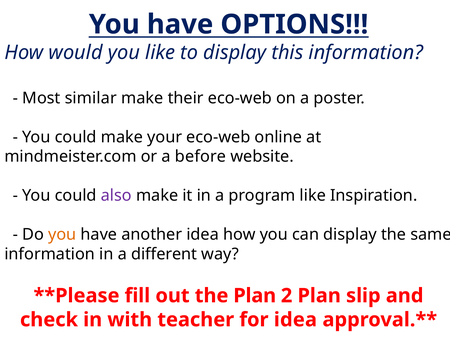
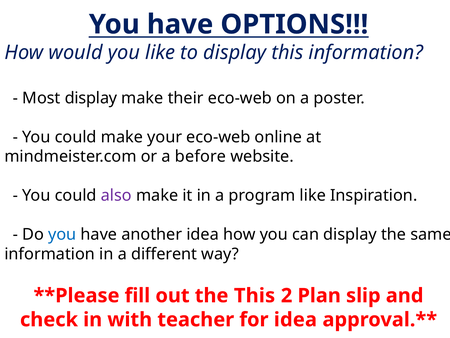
Most similar: similar -> display
you at (62, 234) colour: orange -> blue
the Plan: Plan -> This
